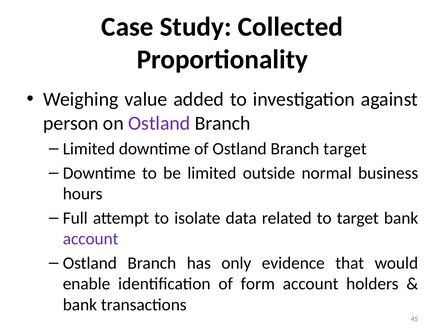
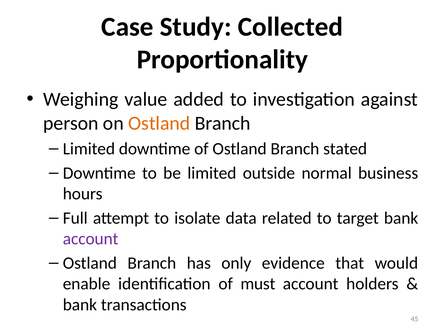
Ostland at (159, 123) colour: purple -> orange
Branch target: target -> stated
form: form -> must
